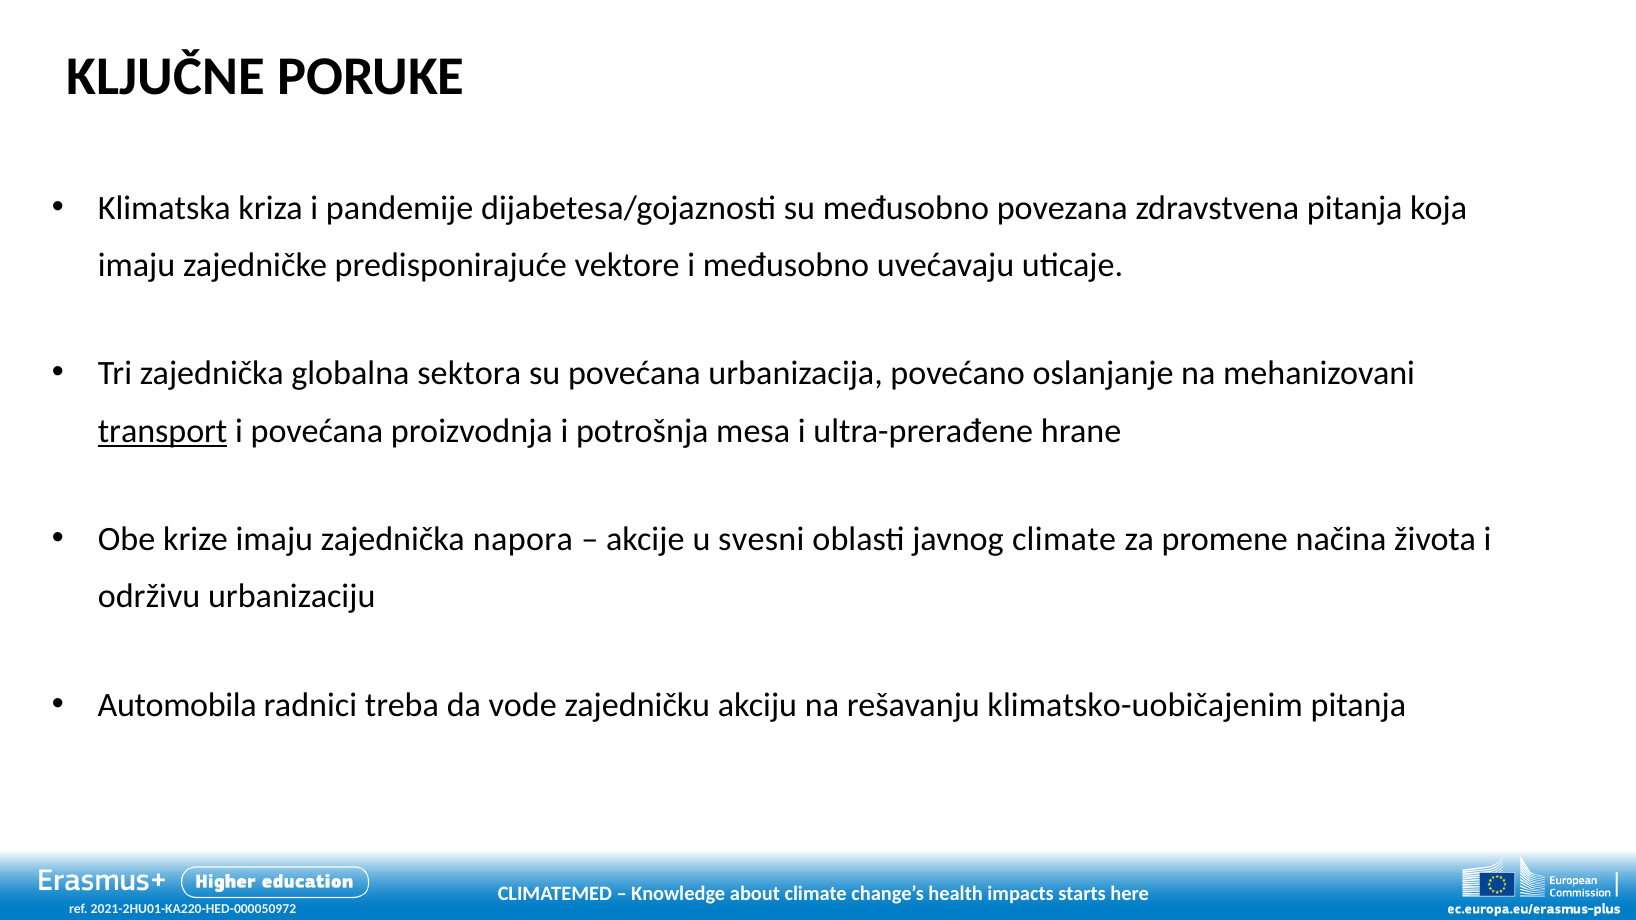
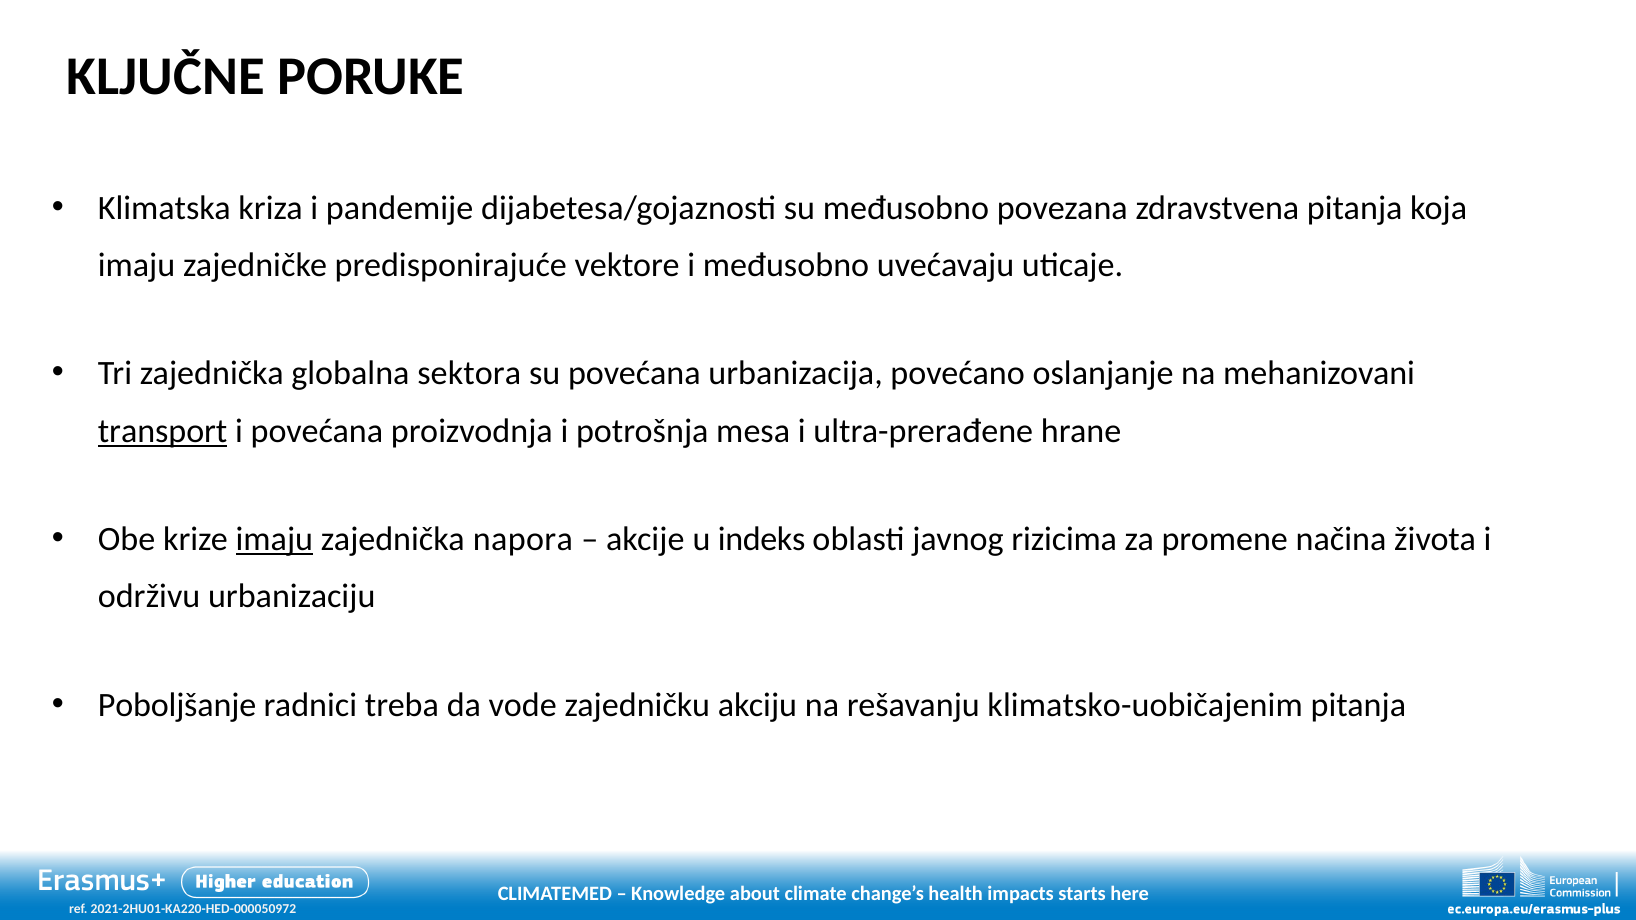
imaju at (274, 539) underline: none -> present
svesni: svesni -> indeks
javnog climate: climate -> rizicima
Automobila: Automobila -> Poboljšanje
